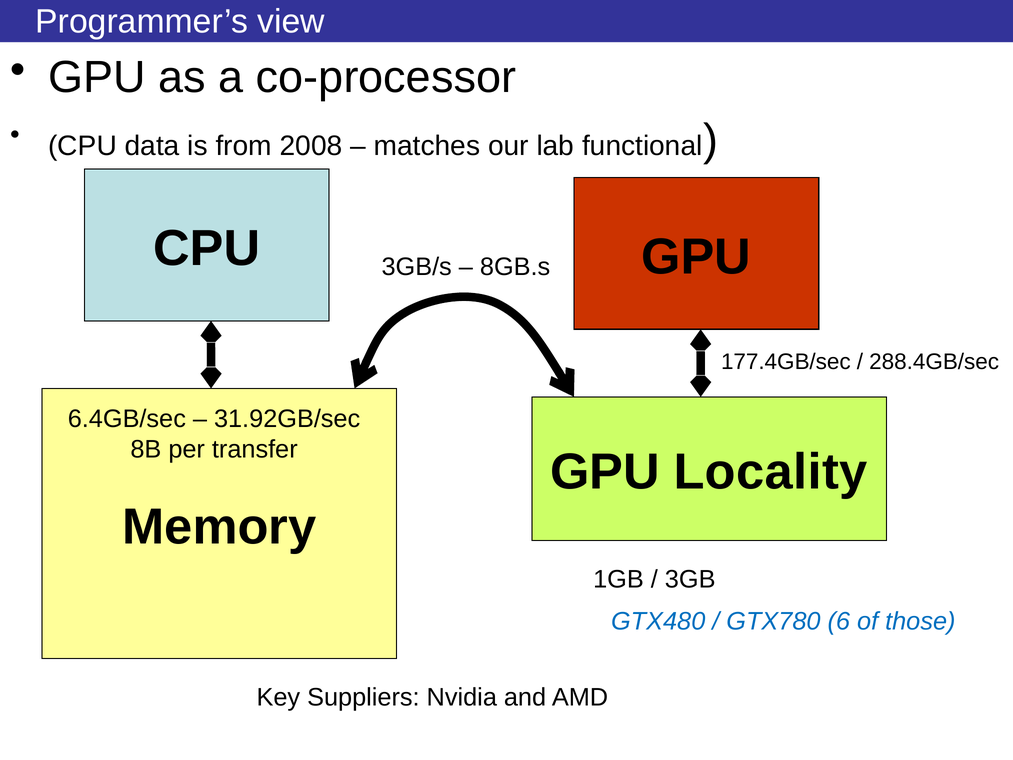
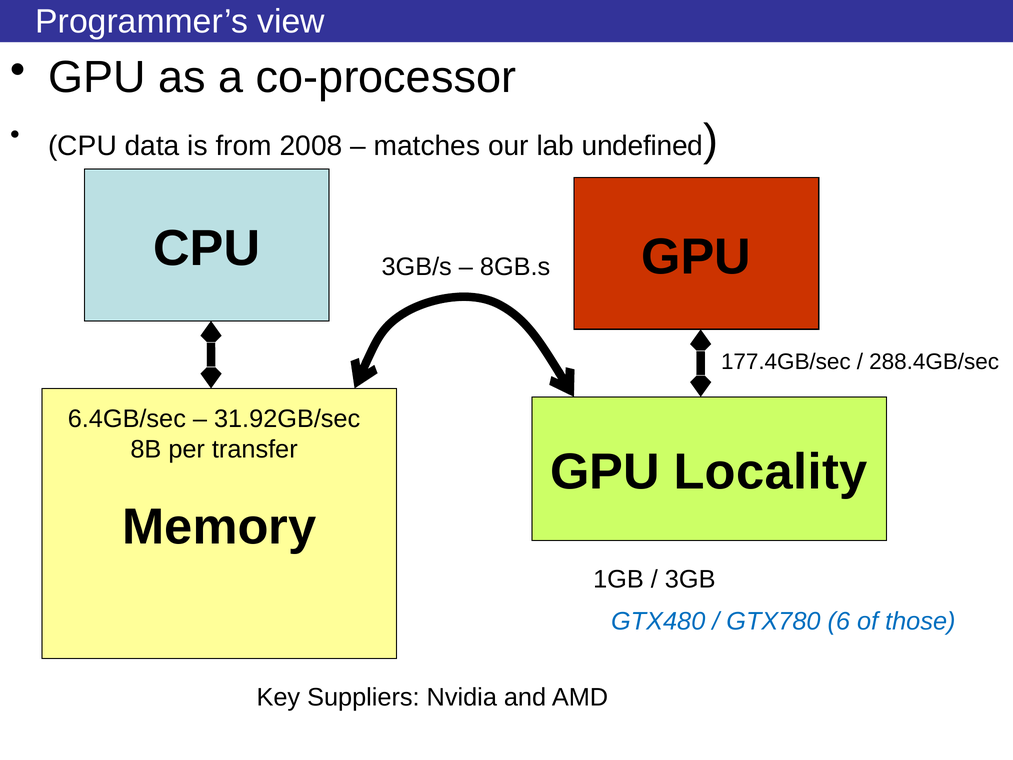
functional: functional -> undefined
